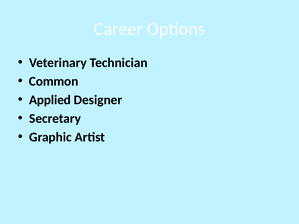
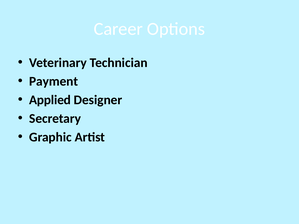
Common: Common -> Payment
